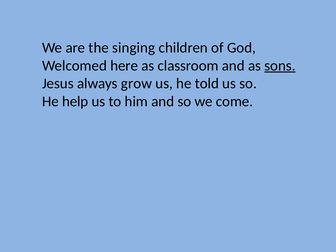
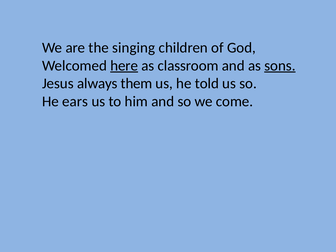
here underline: none -> present
grow: grow -> them
help: help -> ears
